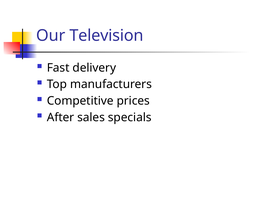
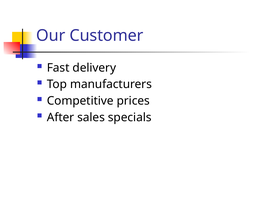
Television: Television -> Customer
